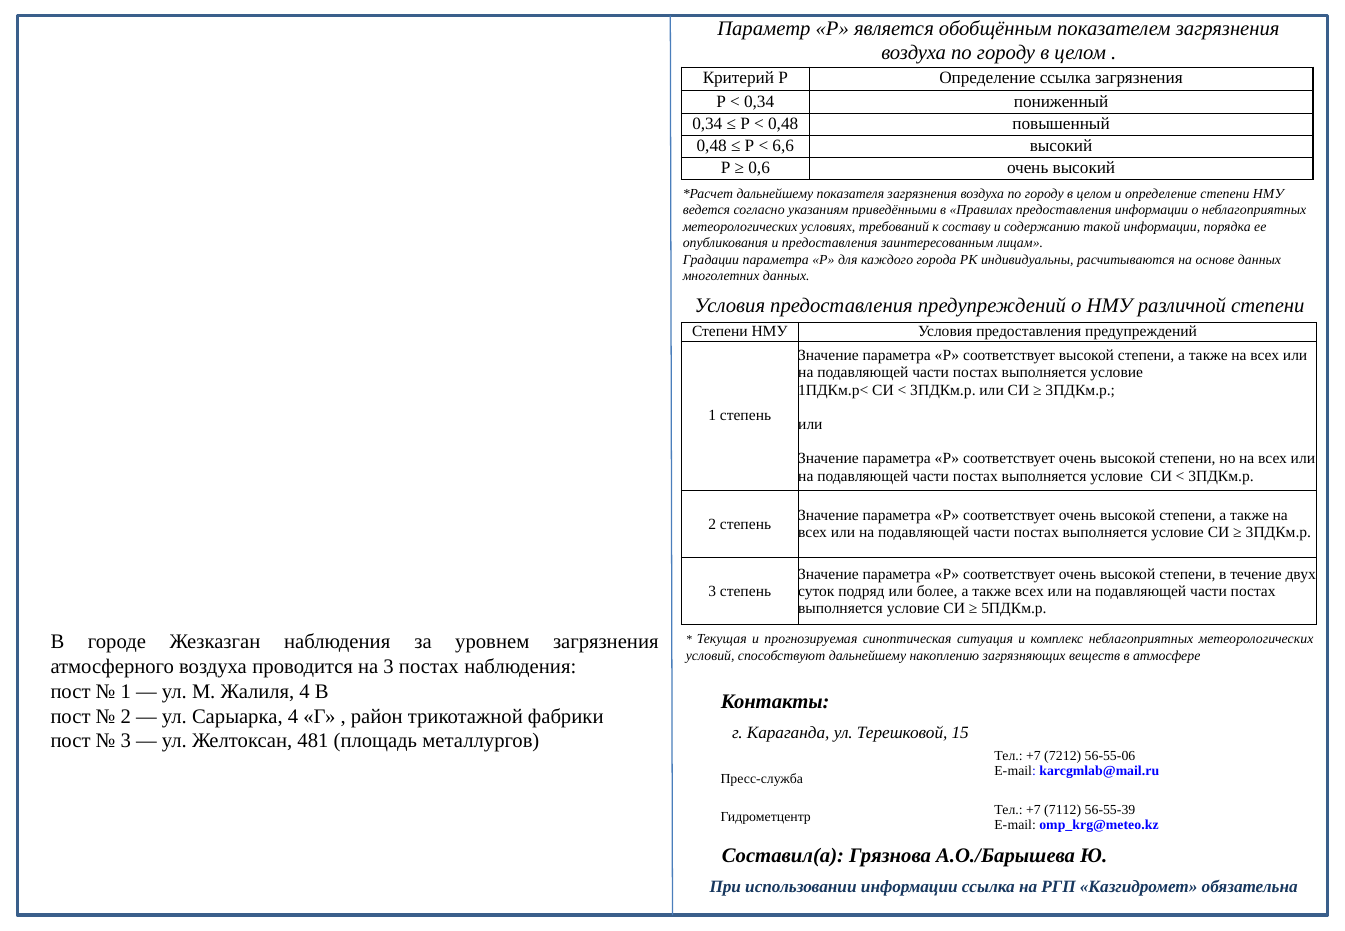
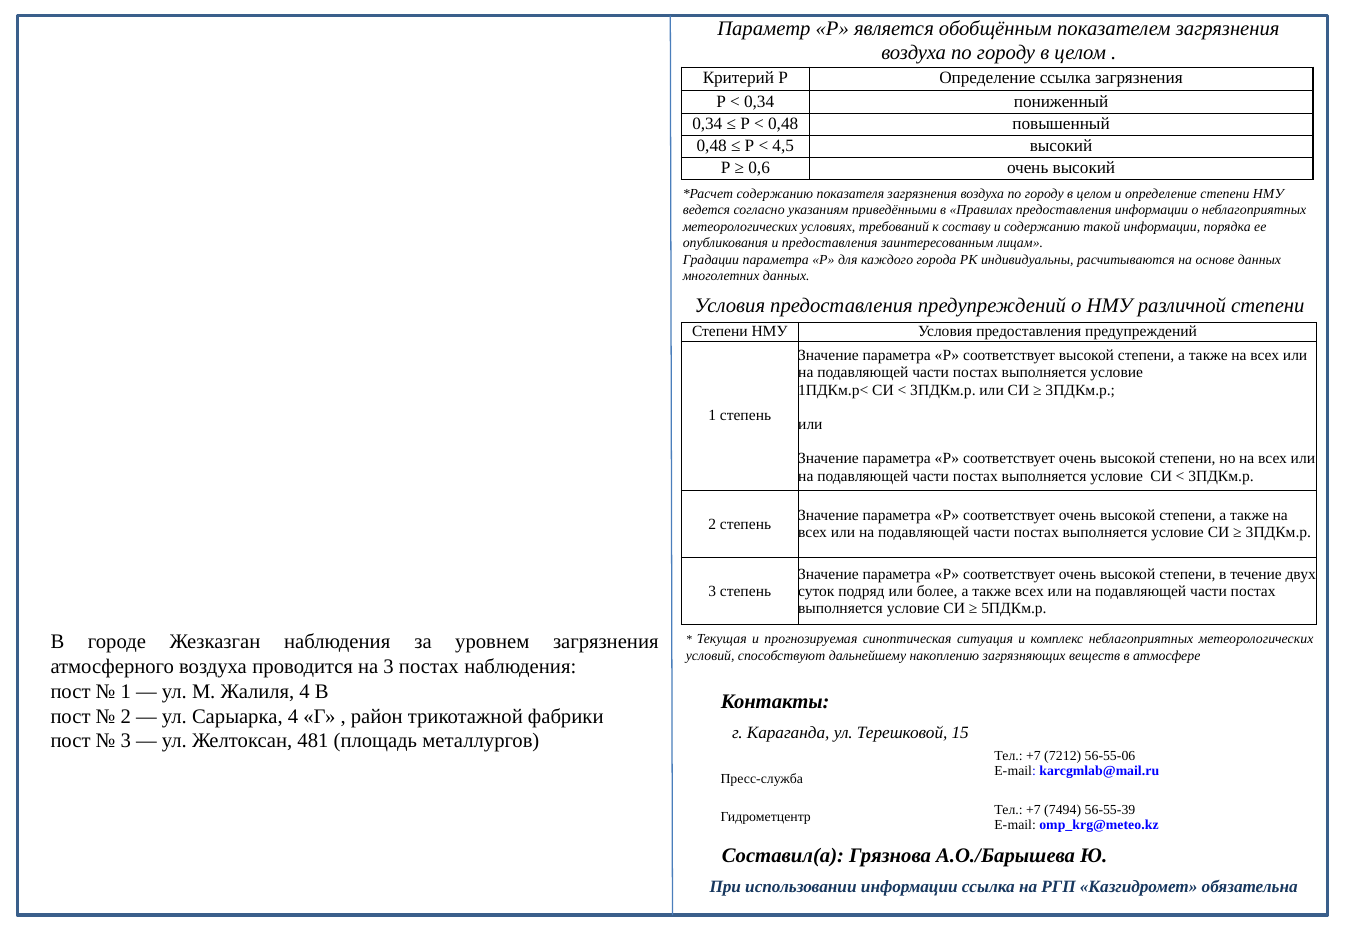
6,6: 6,6 -> 4,5
дальнейшему at (775, 194): дальнейшему -> содержанию
7112: 7112 -> 7494
